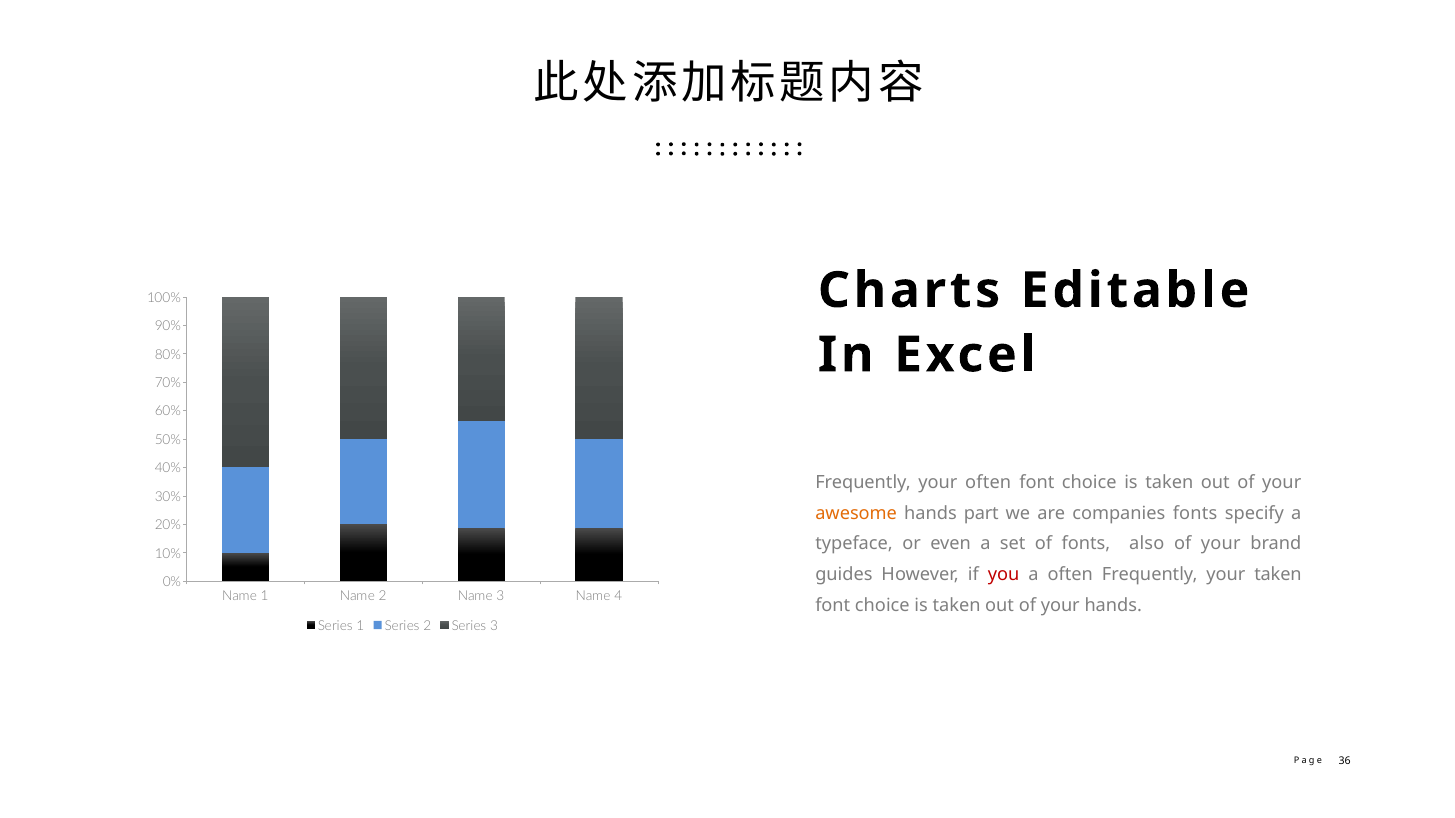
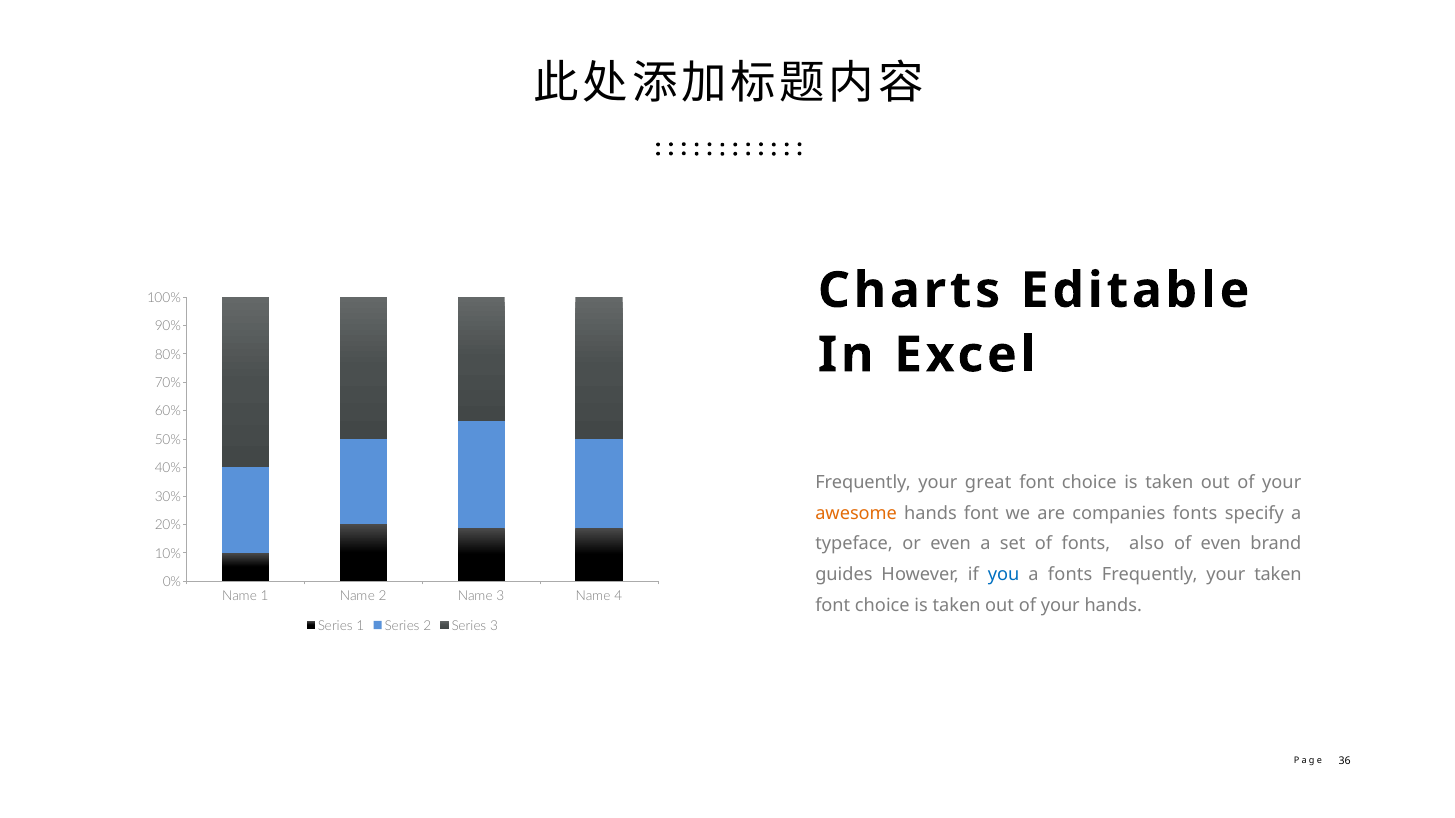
your often: often -> great
hands part: part -> font
your at (1221, 544): your -> even
you colour: red -> blue
a often: often -> fonts
